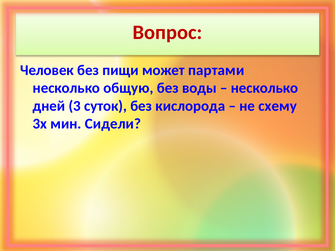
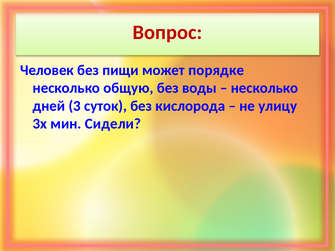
партами: партами -> порядке
схему: схему -> улицу
